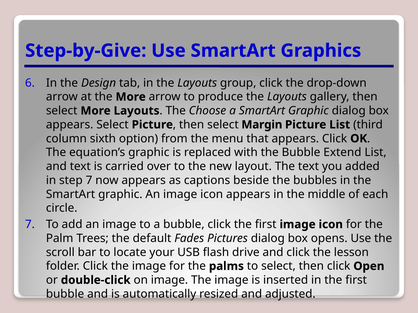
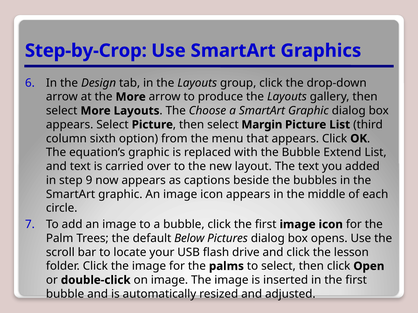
Step-by-Give: Step-by-Give -> Step-by-Crop
step 7: 7 -> 9
Fades: Fades -> Below
